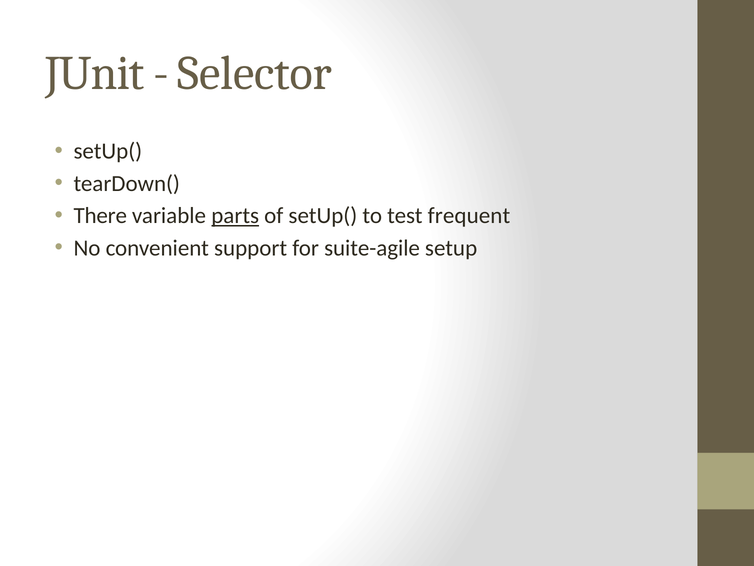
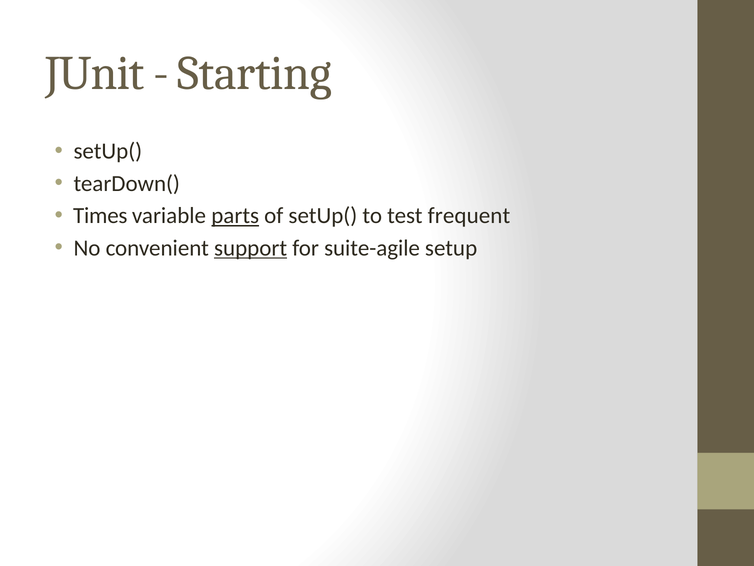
Selector: Selector -> Starting
There: There -> Times
support underline: none -> present
